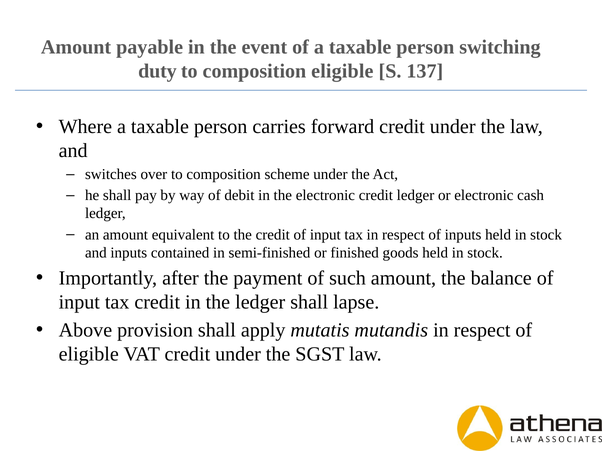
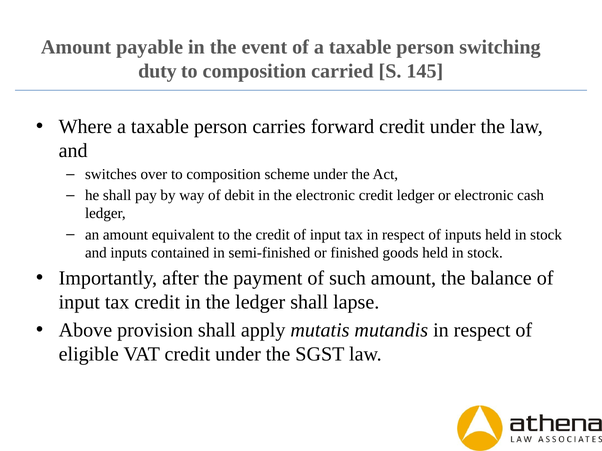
composition eligible: eligible -> carried
137: 137 -> 145
